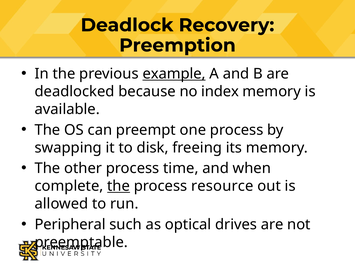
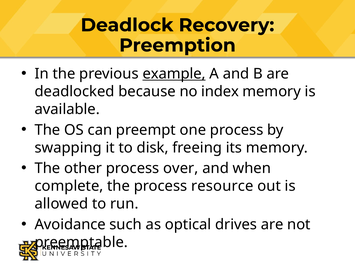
time: time -> over
the at (119, 186) underline: present -> none
Peripheral: Peripheral -> Avoidance
